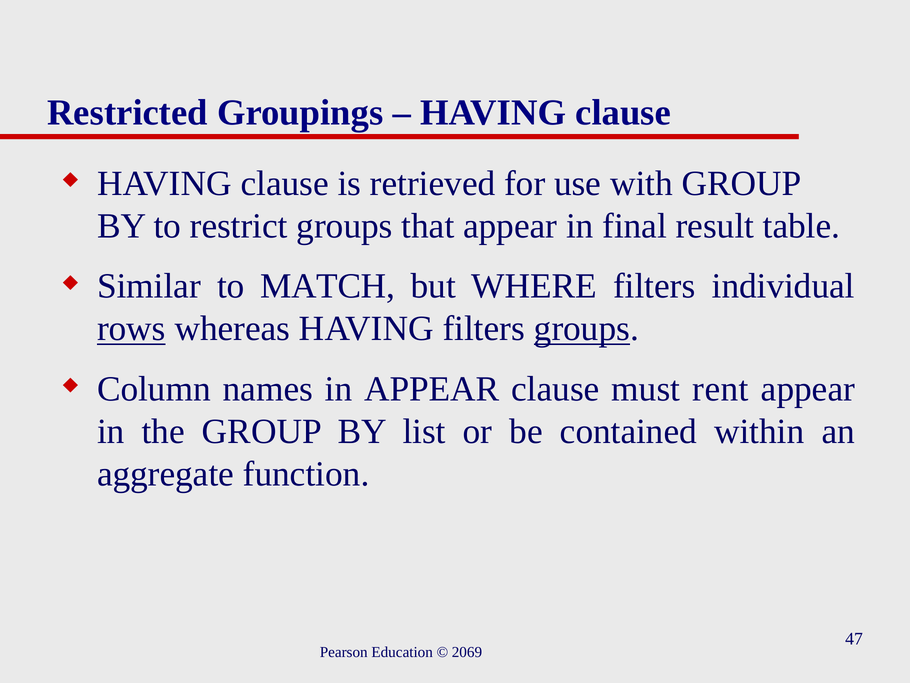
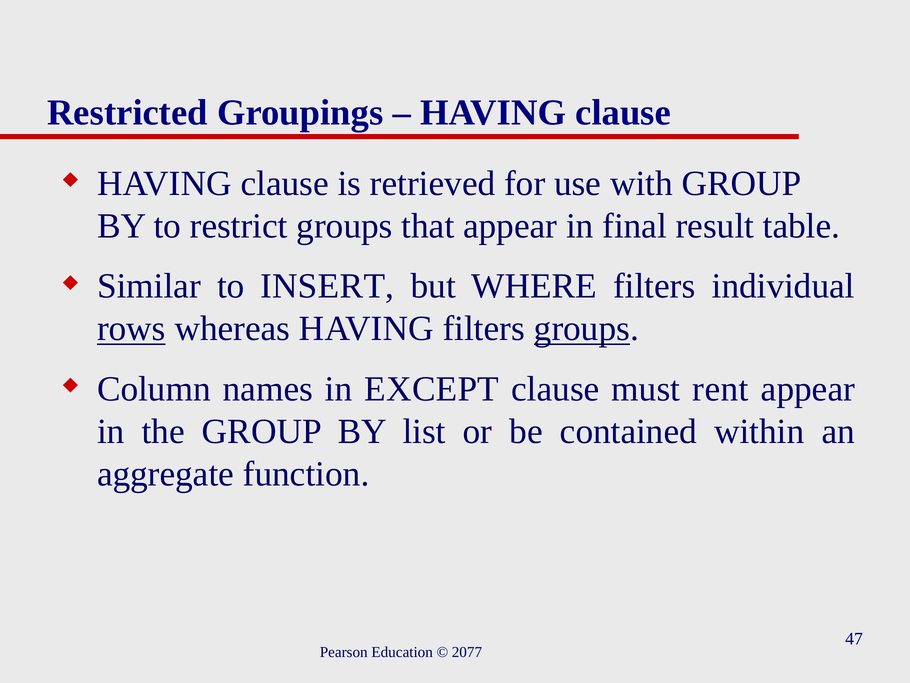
MATCH: MATCH -> INSERT
in APPEAR: APPEAR -> EXCEPT
2069: 2069 -> 2077
